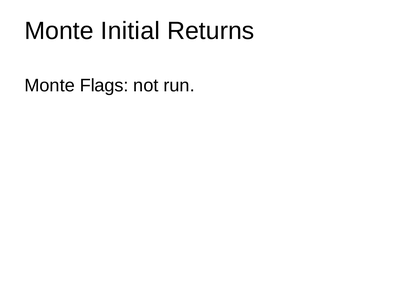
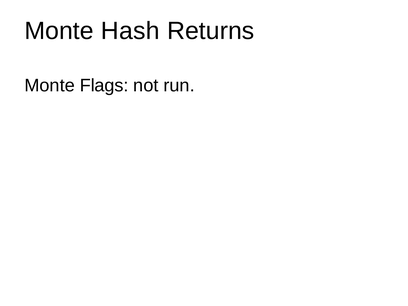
Initial: Initial -> Hash
